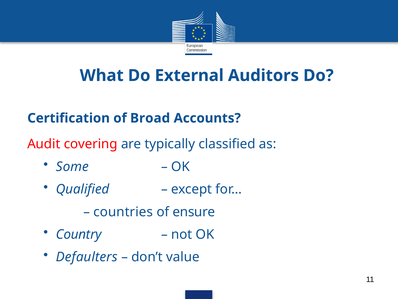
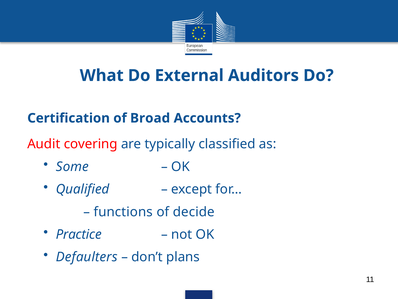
countries: countries -> functions
ensure: ensure -> decide
Country: Country -> Practice
value: value -> plans
